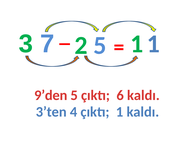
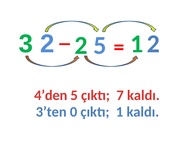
3 7: 7 -> 2
1 at (153, 44): 1 -> 2
9’den: 9’den -> 4’den
6: 6 -> 7
4: 4 -> 0
